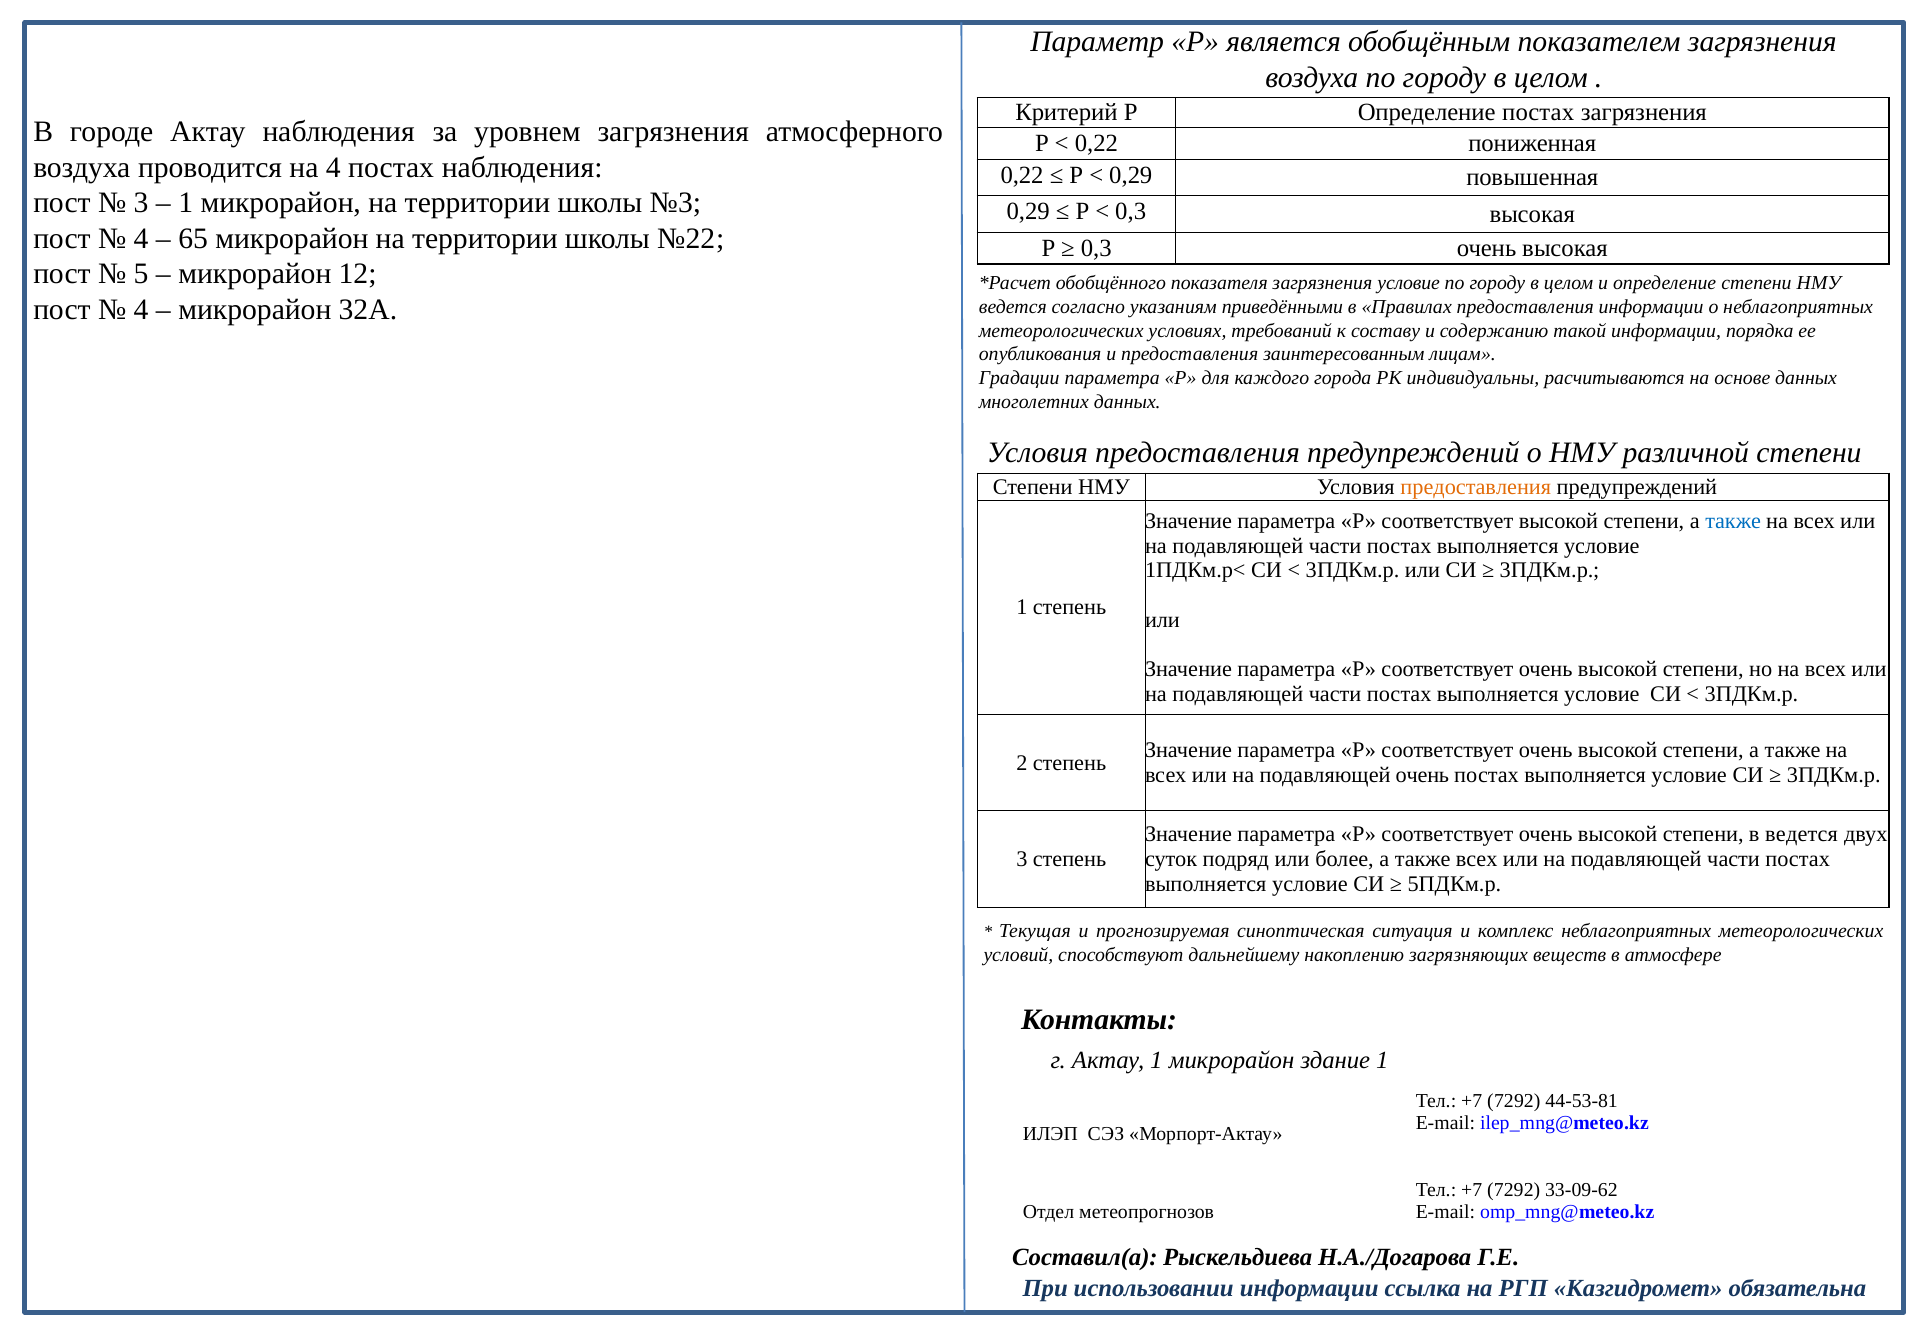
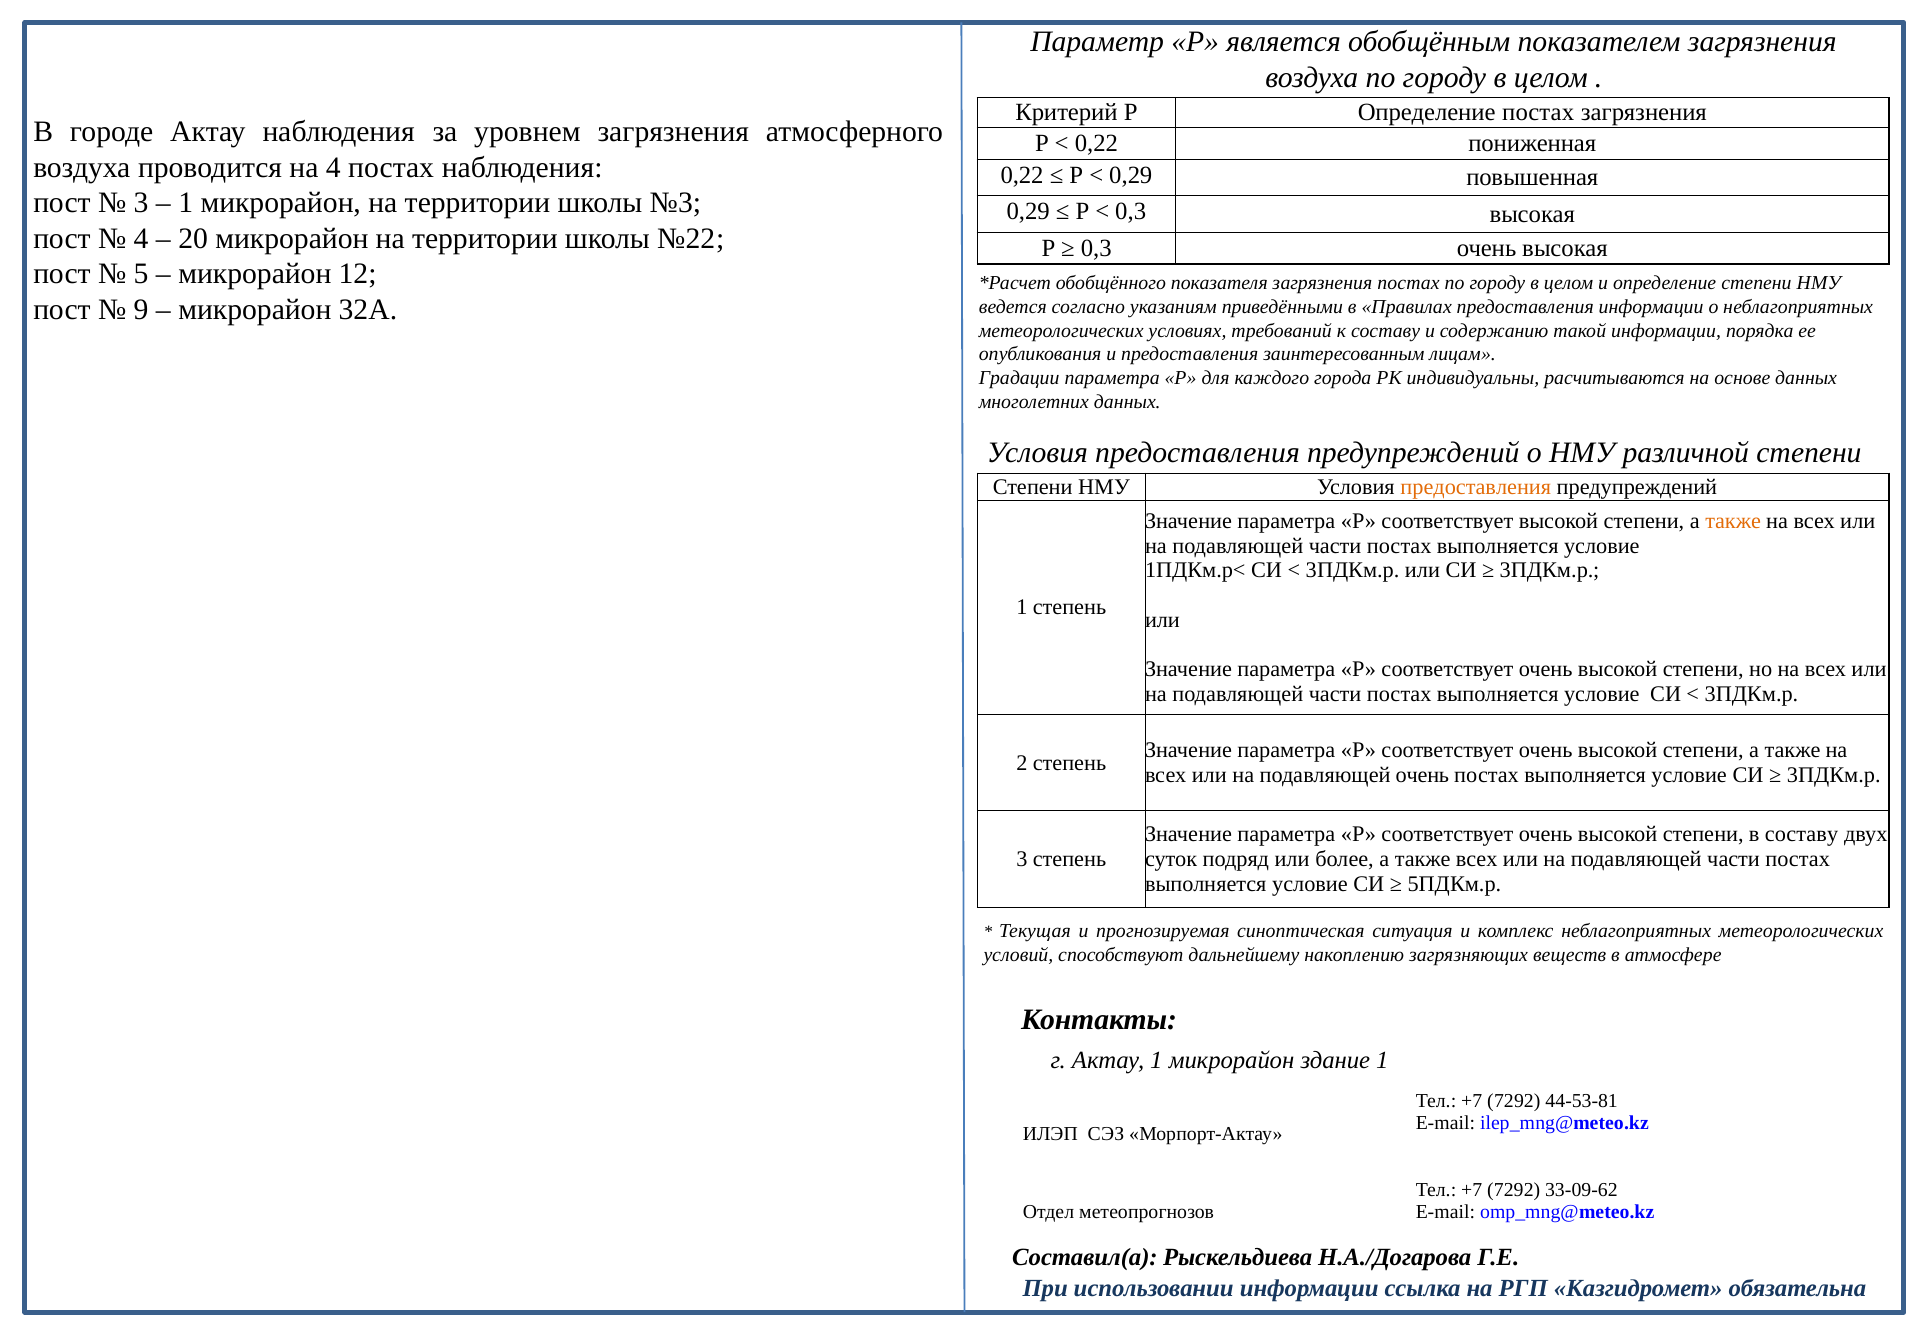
65: 65 -> 20
загрязнения условие: условие -> постах
4 at (141, 310): 4 -> 9
также at (1733, 521) colour: blue -> orange
в ведется: ведется -> составу
